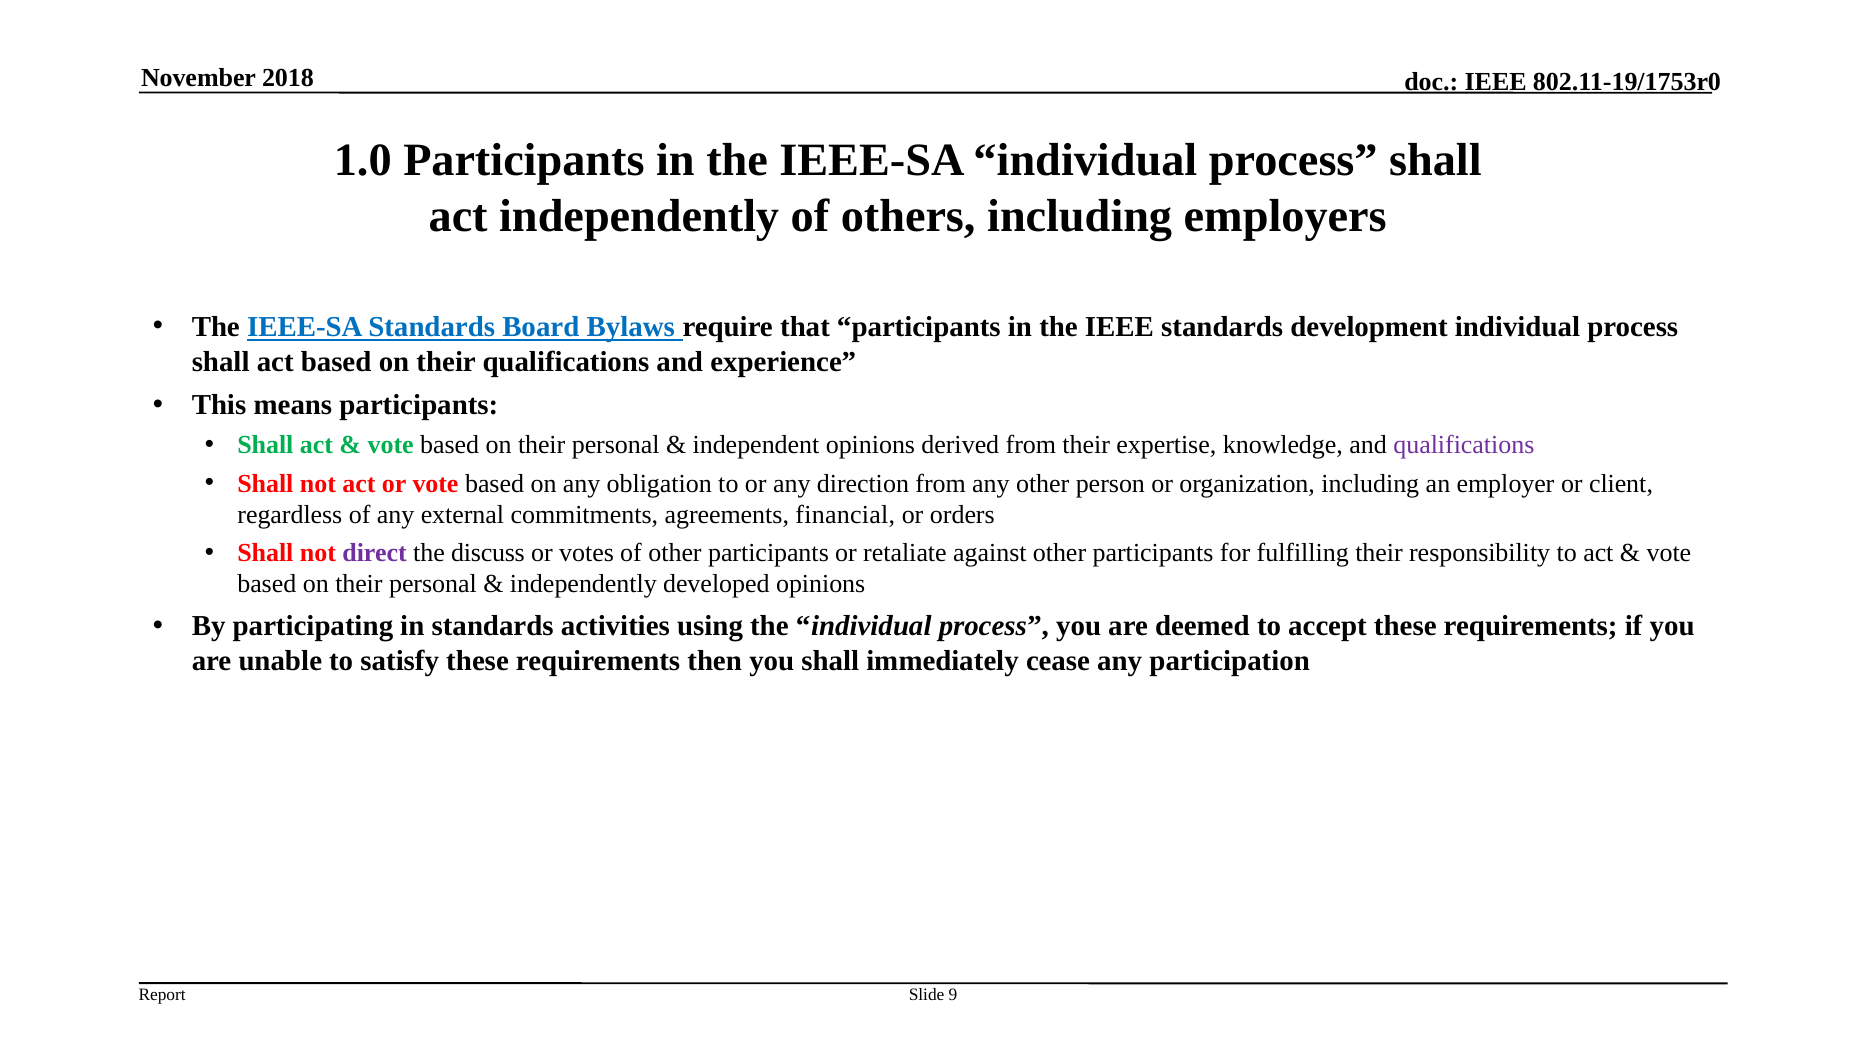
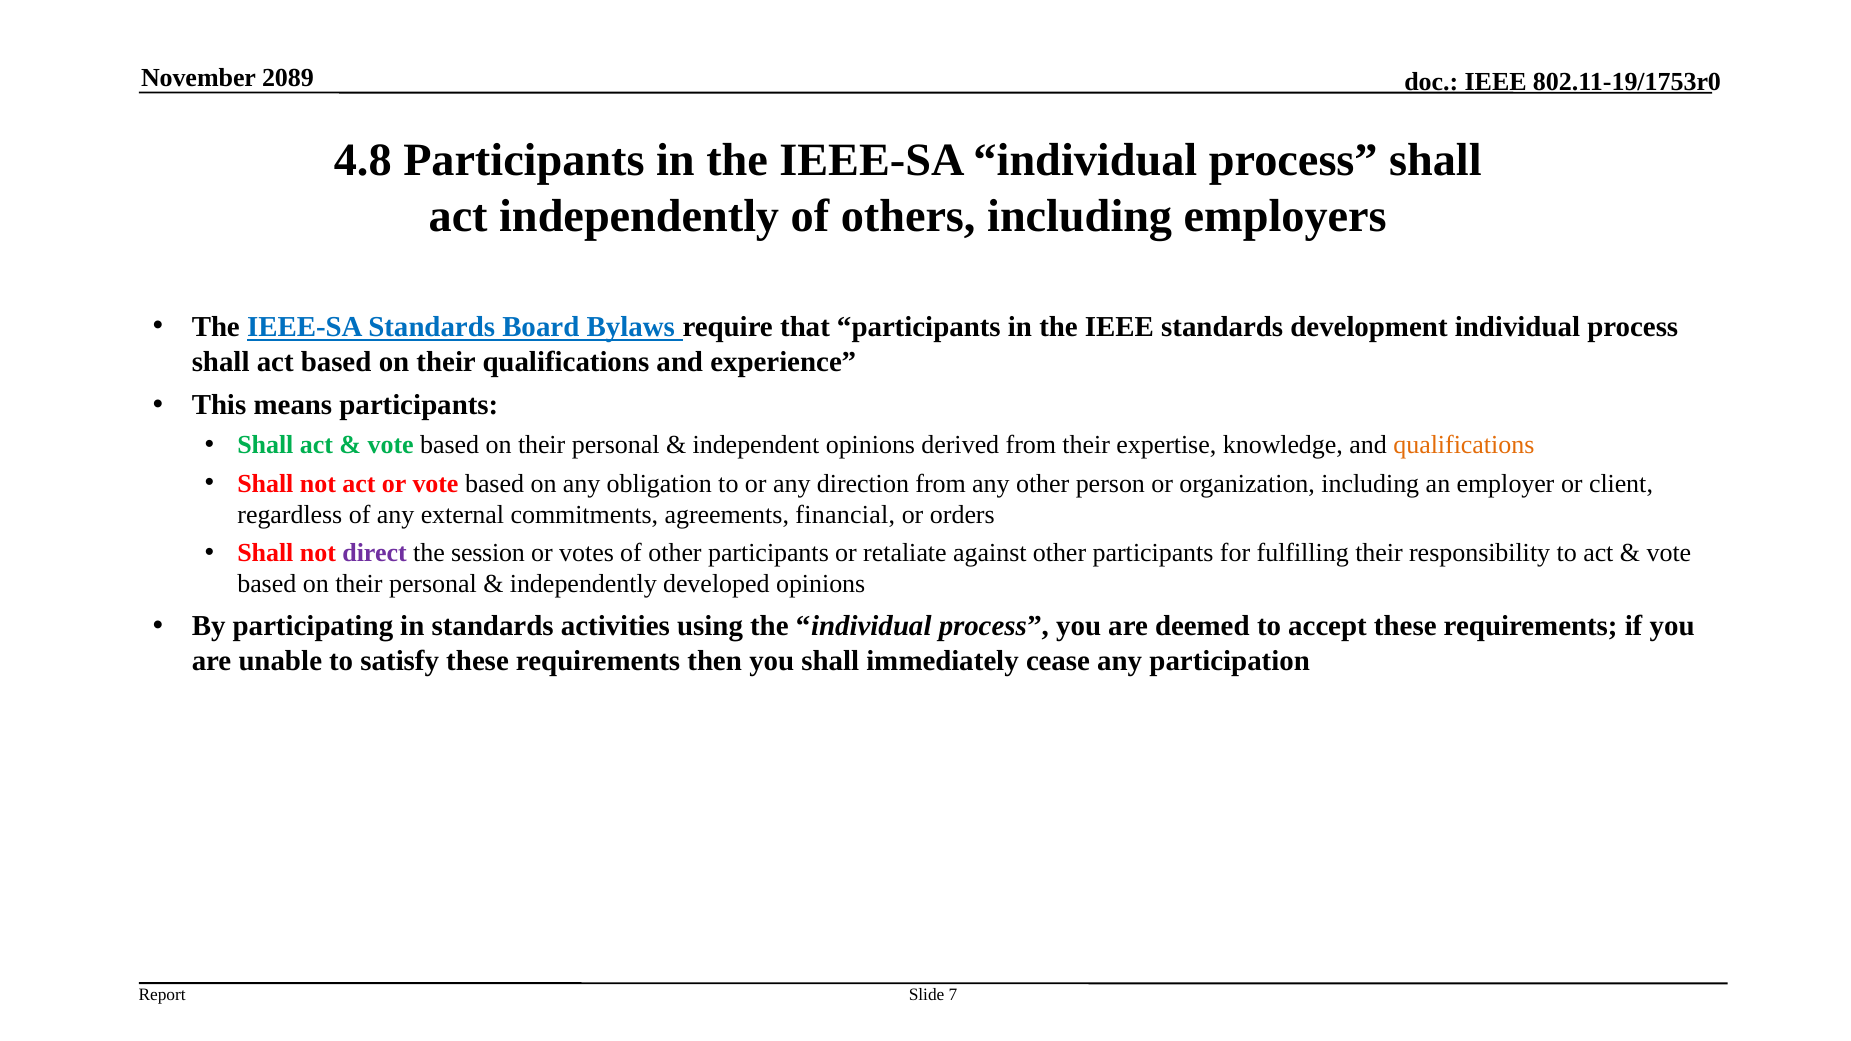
2018: 2018 -> 2089
1.0: 1.0 -> 4.8
qualifications at (1464, 445) colour: purple -> orange
discuss: discuss -> session
9: 9 -> 7
